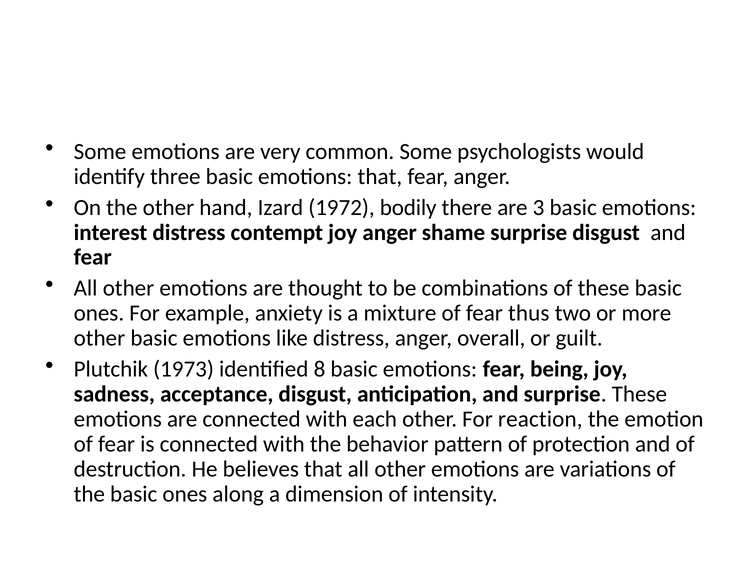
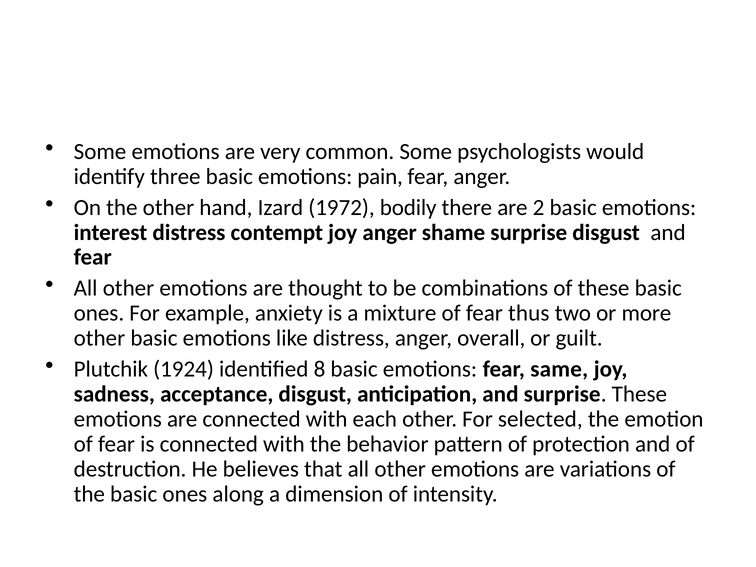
emotions that: that -> pain
3: 3 -> 2
1973: 1973 -> 1924
being: being -> same
reaction: reaction -> selected
